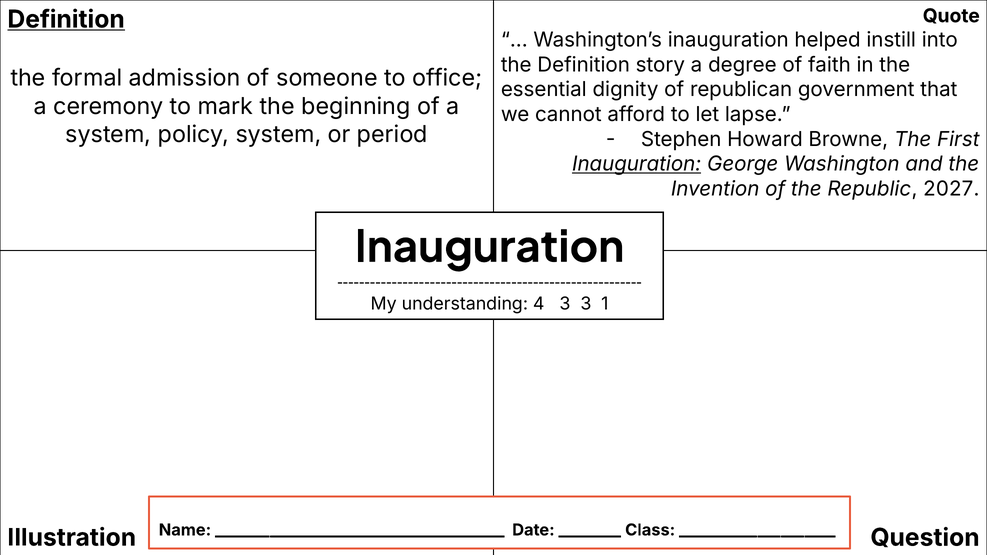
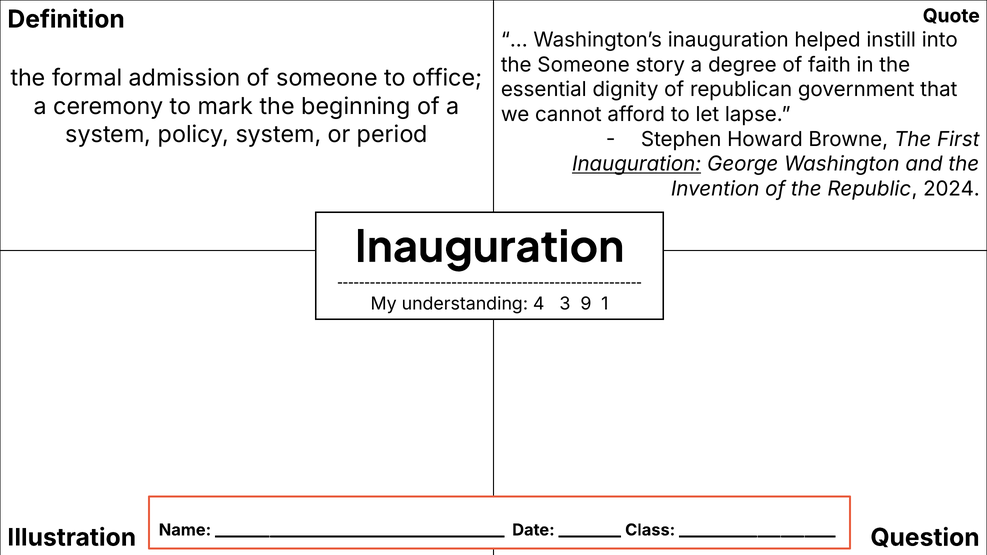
Definition at (66, 19) underline: present -> none
the Definition: Definition -> Someone
2027: 2027 -> 2024
3 3: 3 -> 9
